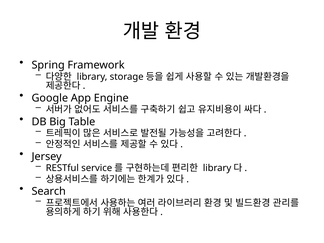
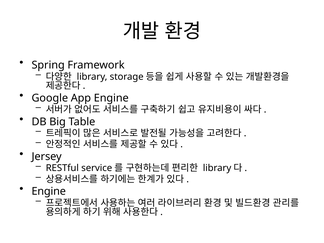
Search at (49, 191): Search -> Engine
